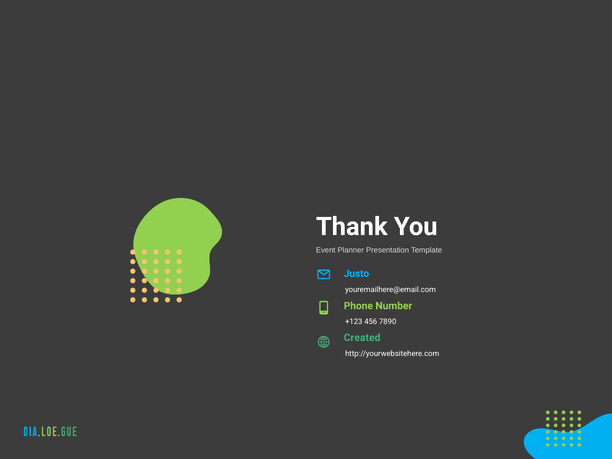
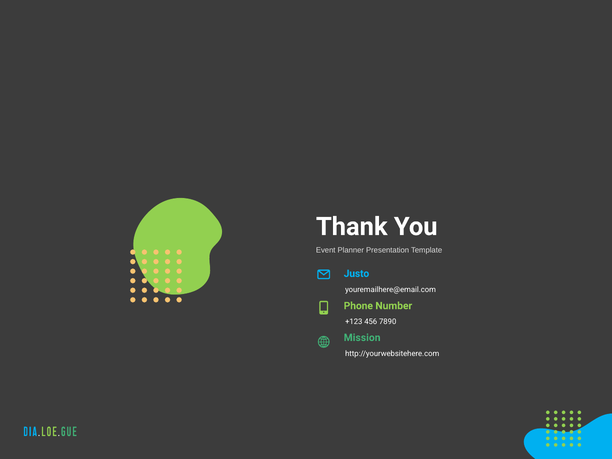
Created: Created -> Mission
